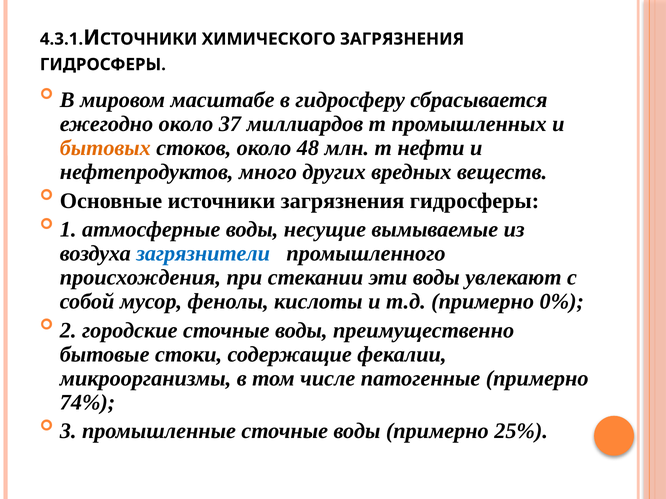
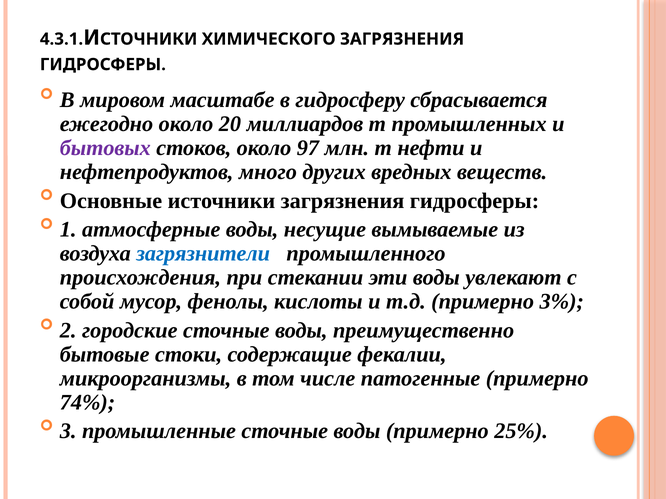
37: 37 -> 20
бытовых colour: orange -> purple
48: 48 -> 97
0%: 0% -> 3%
